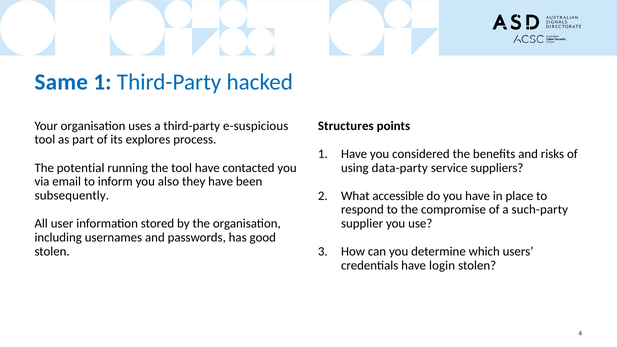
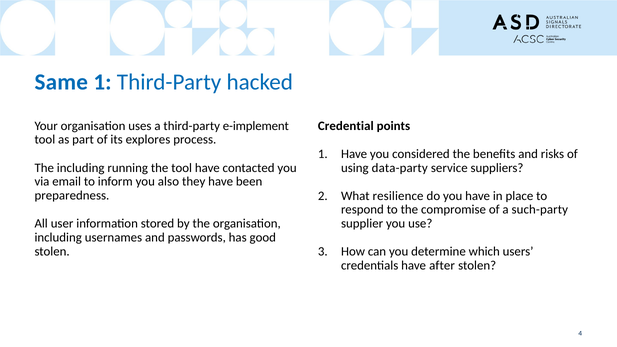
e-suspicious: e-suspicious -> e-implement
Structures: Structures -> Credential
The potential: potential -> including
subsequently: subsequently -> preparedness
accessible: accessible -> resilience
login: login -> after
